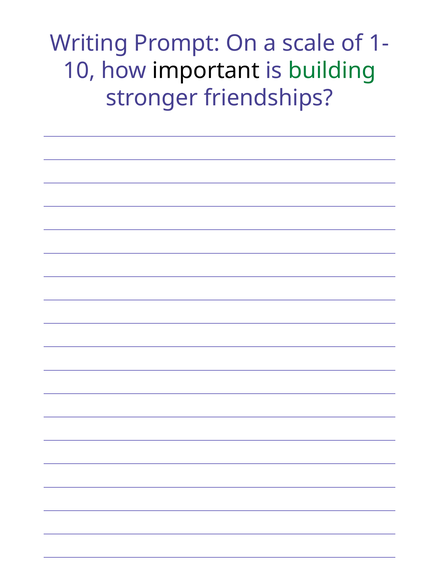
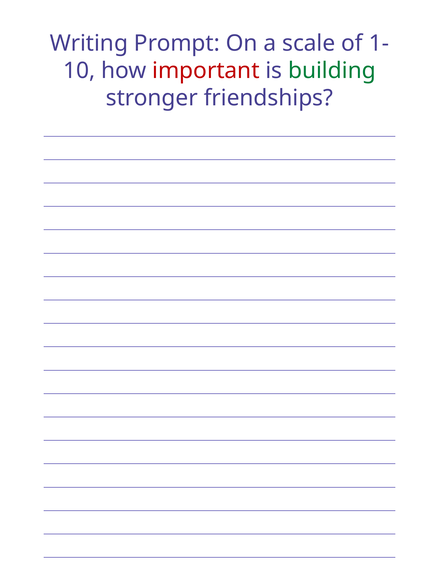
important colour: black -> red
